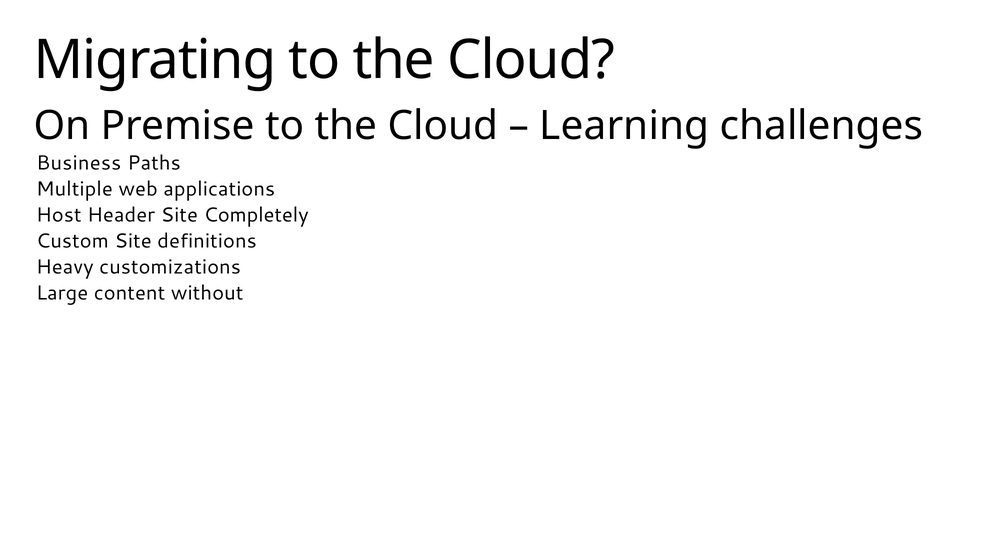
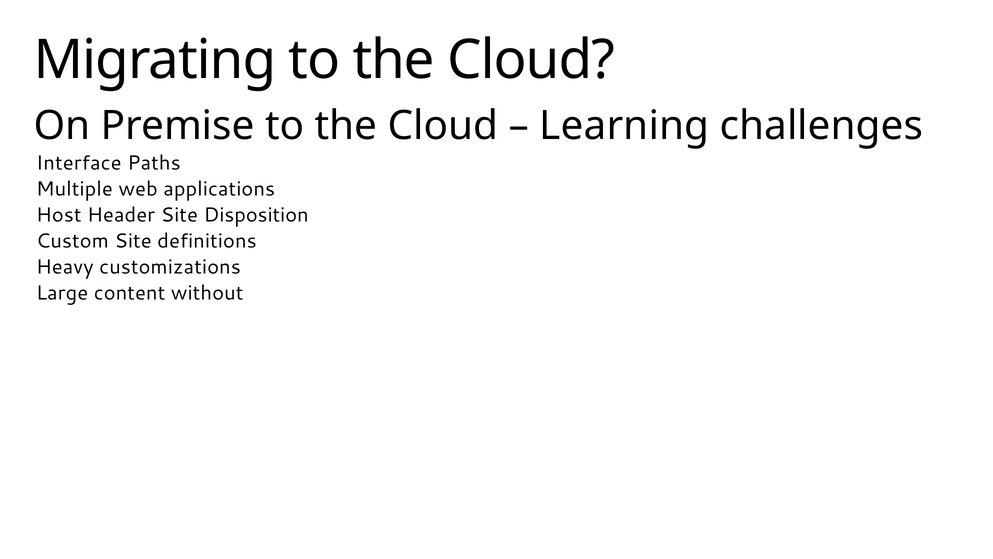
Business: Business -> Interface
Completely: Completely -> Disposition
